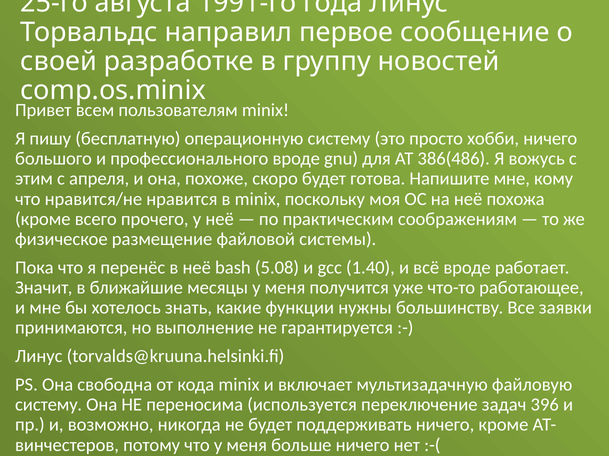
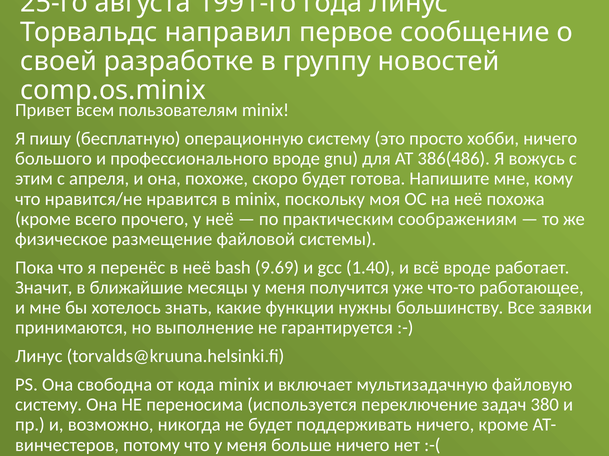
5.08: 5.08 -> 9.69
396: 396 -> 380
